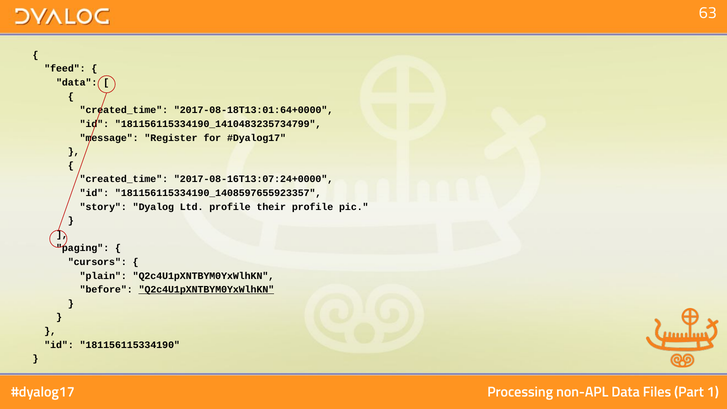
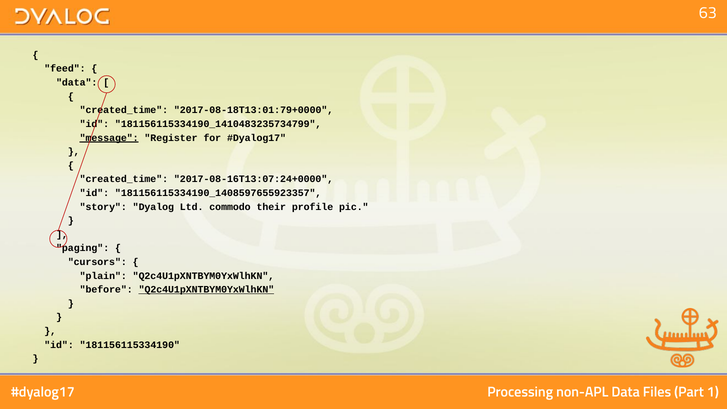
2017-08-18T13:01:64+0000: 2017-08-18T13:01:64+0000 -> 2017-08-18T13:01:79+0000
message underline: none -> present
Ltd profile: profile -> commodo
